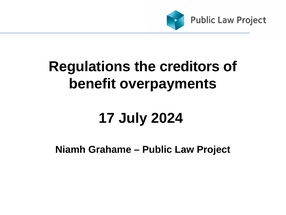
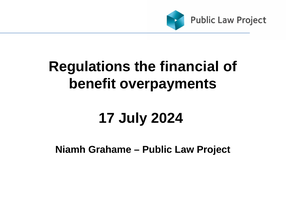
creditors: creditors -> financial
